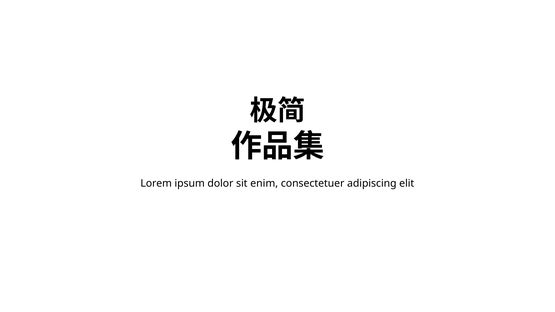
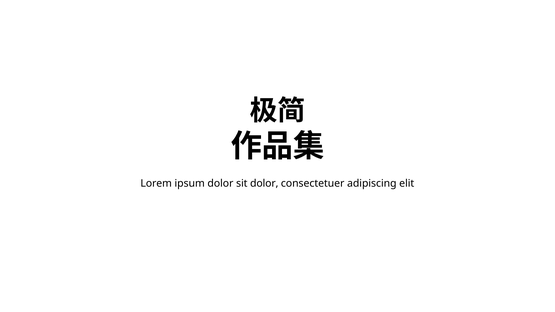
sit enim: enim -> dolor
